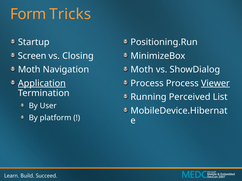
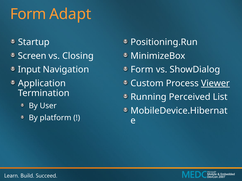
Tricks: Tricks -> Adapt
Moth at (29, 70): Moth -> Input
Moth at (142, 70): Moth -> Form
Application underline: present -> none
Process at (147, 83): Process -> Custom
